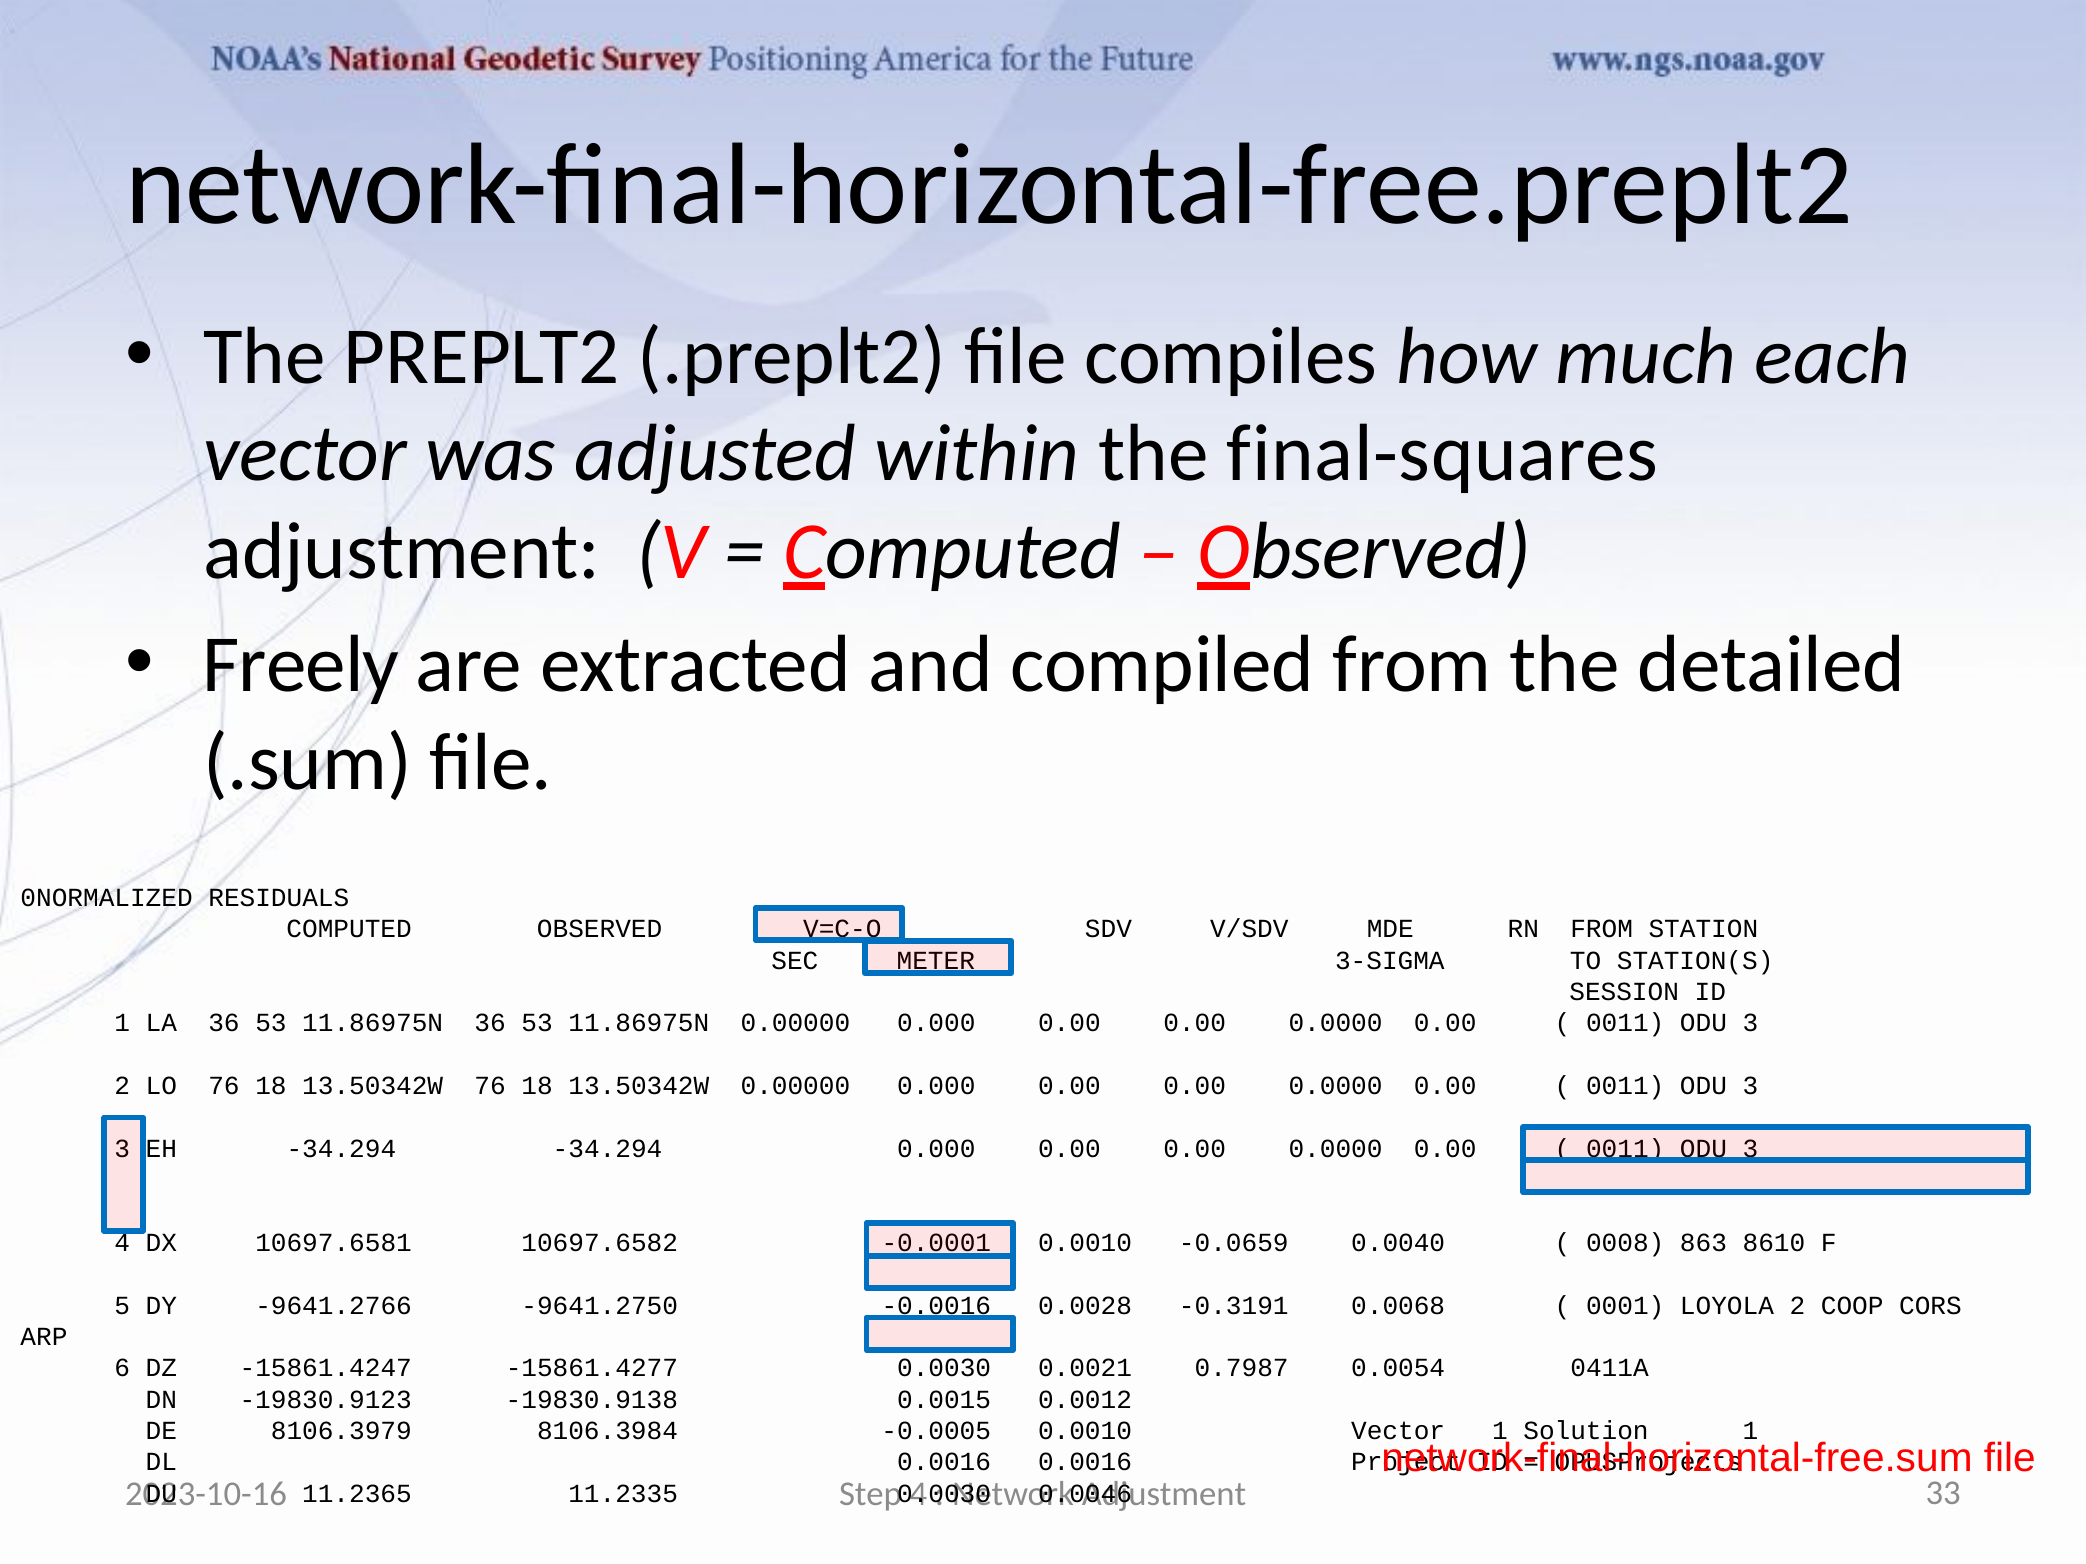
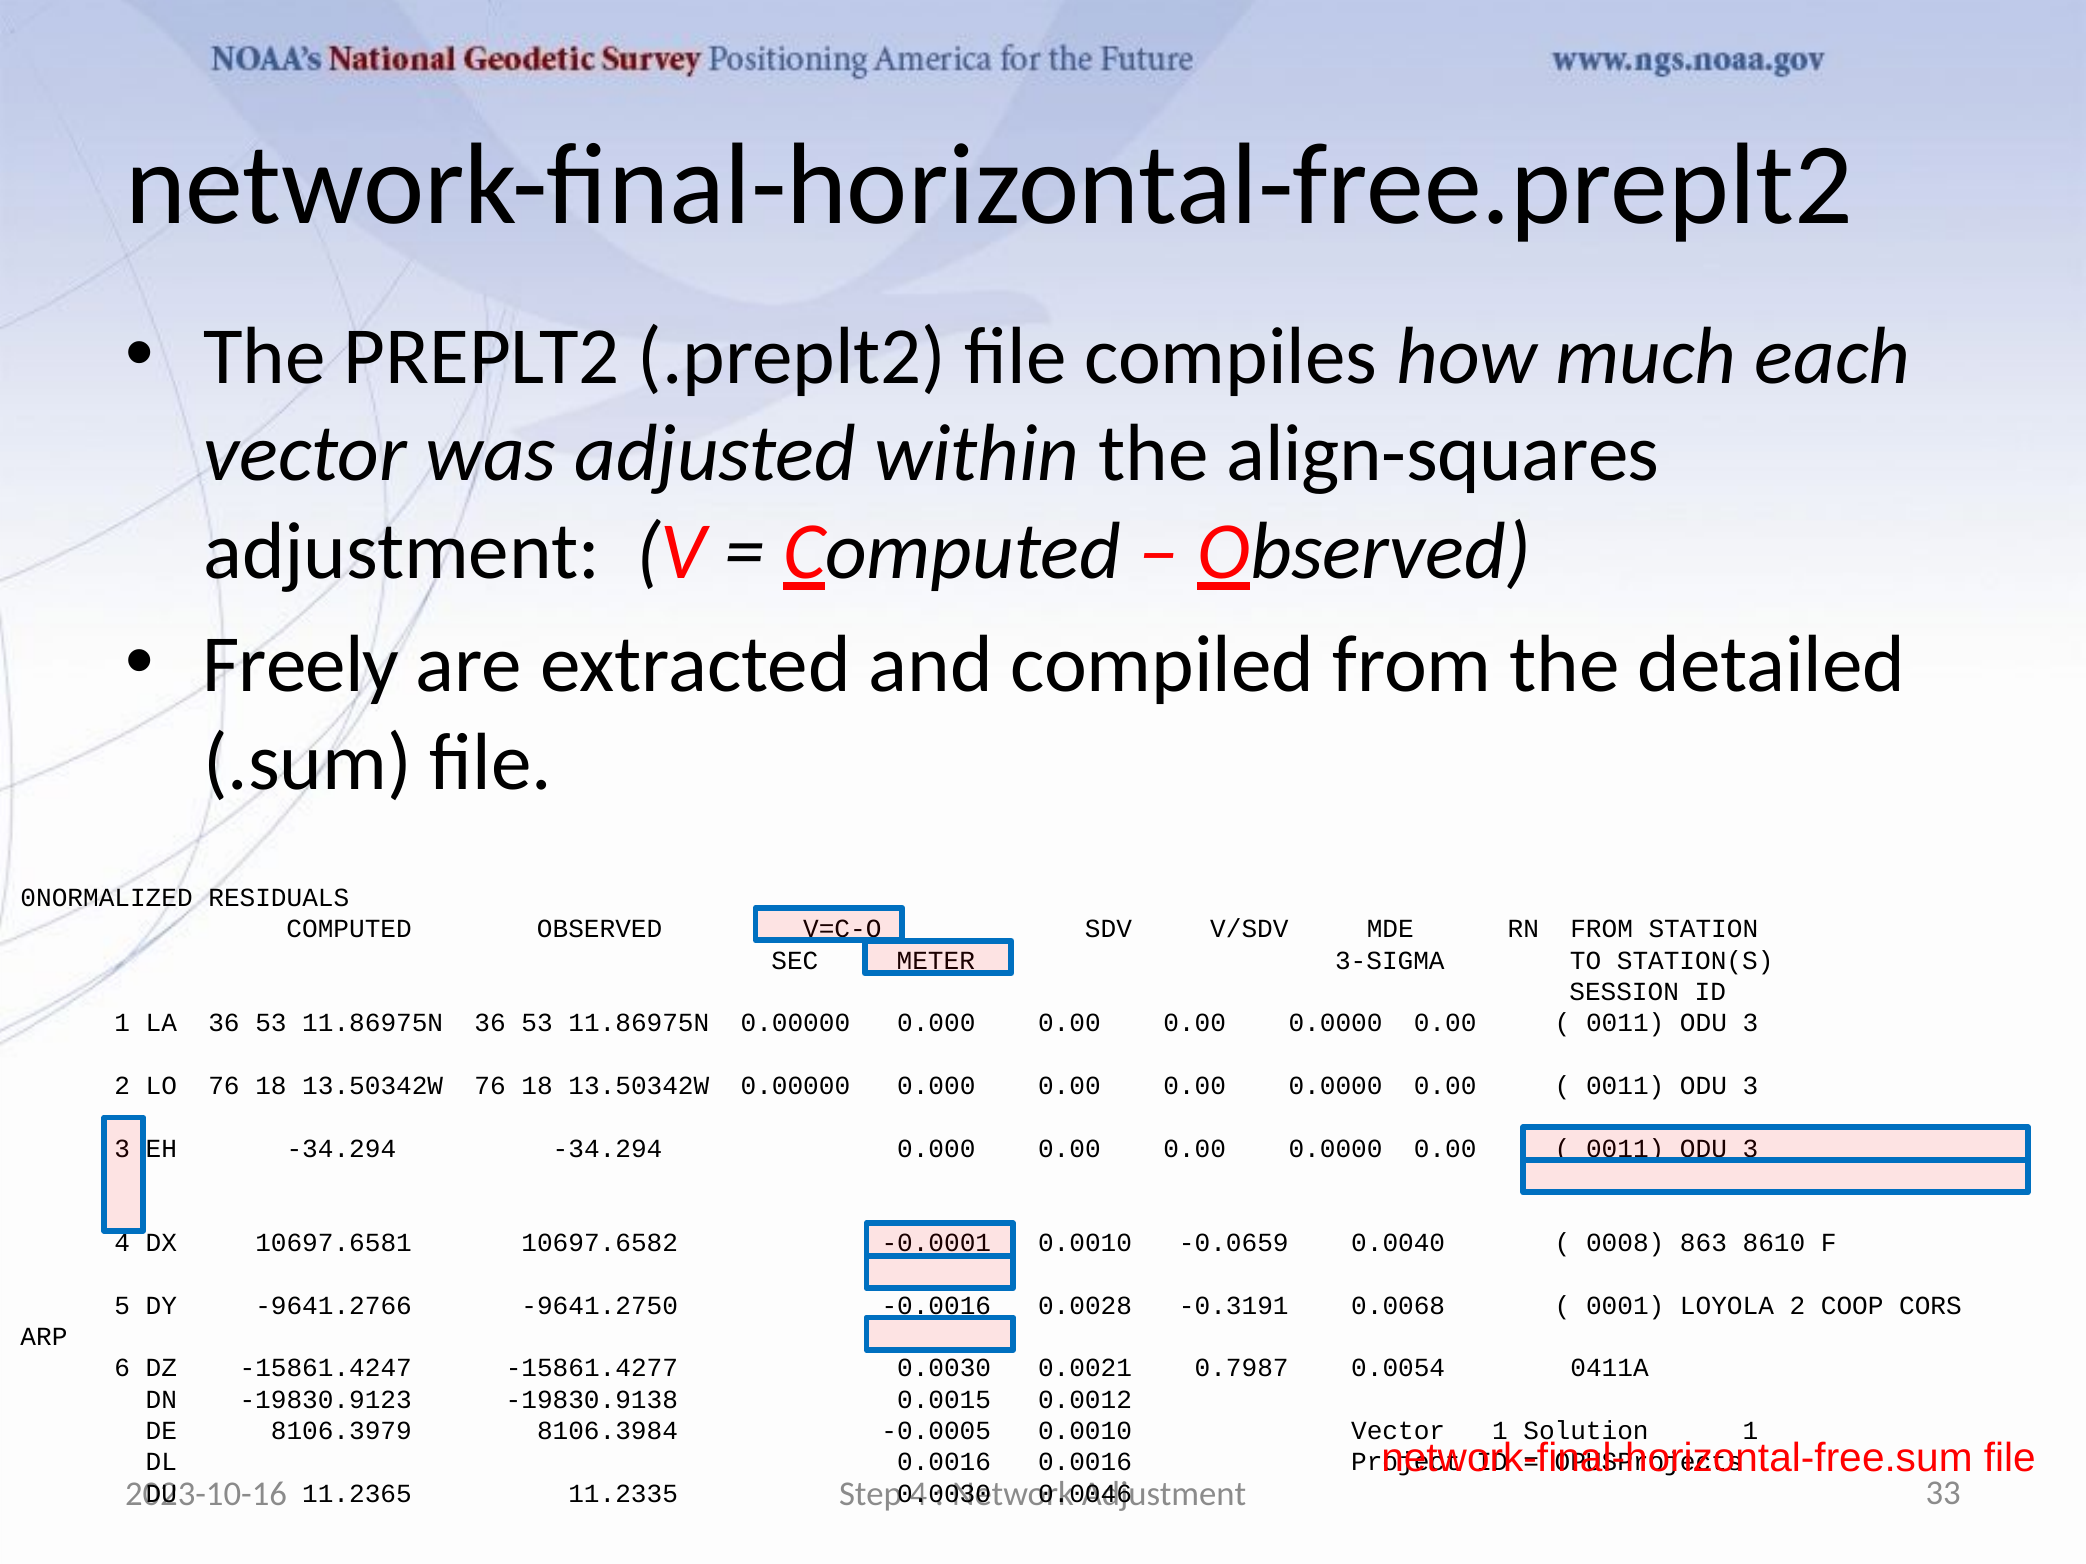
final-squares: final-squares -> align-squares
